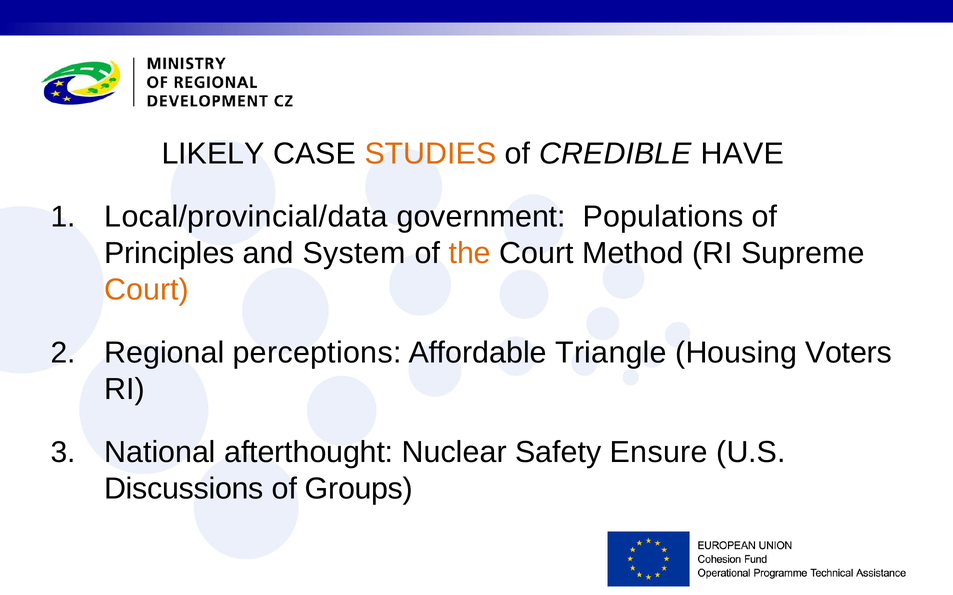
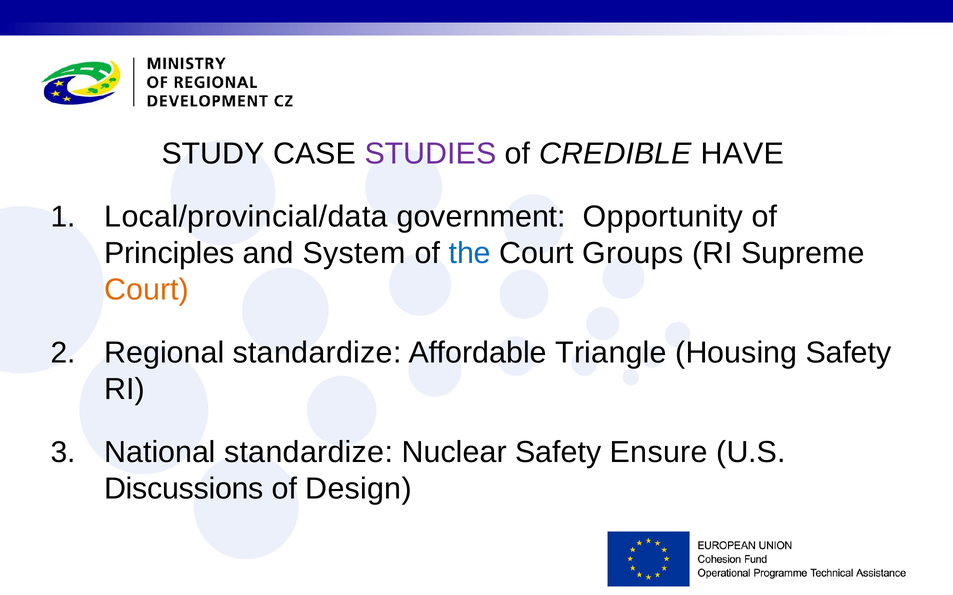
LIKELY: LIKELY -> STUDY
STUDIES colour: orange -> purple
Populations: Populations -> Opportunity
the colour: orange -> blue
Method: Method -> Groups
Regional perceptions: perceptions -> standardize
Housing Voters: Voters -> Safety
National afterthought: afterthought -> standardize
Groups: Groups -> Design
